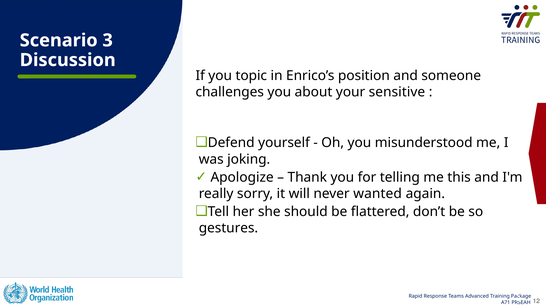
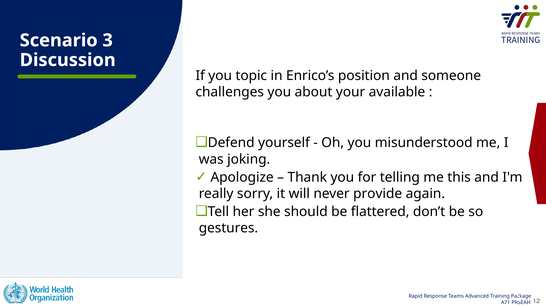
sensitive: sensitive -> available
wanted: wanted -> provide
